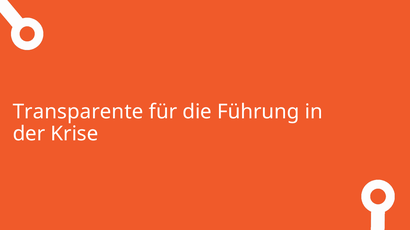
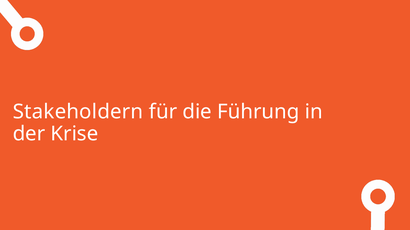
Transparente: Transparente -> Stakeholdern
